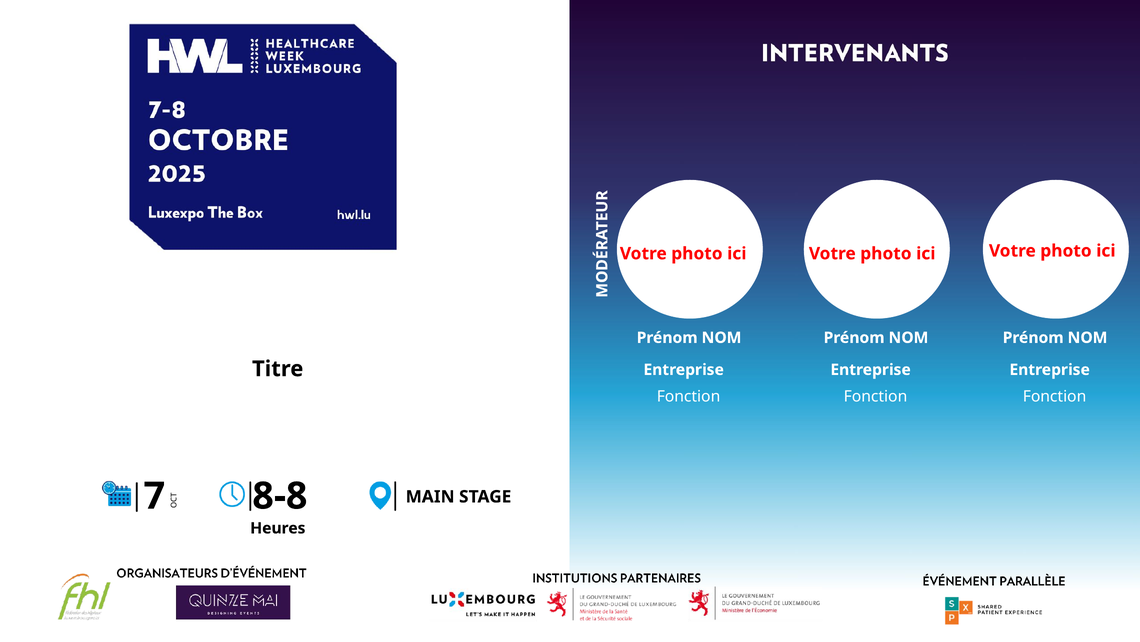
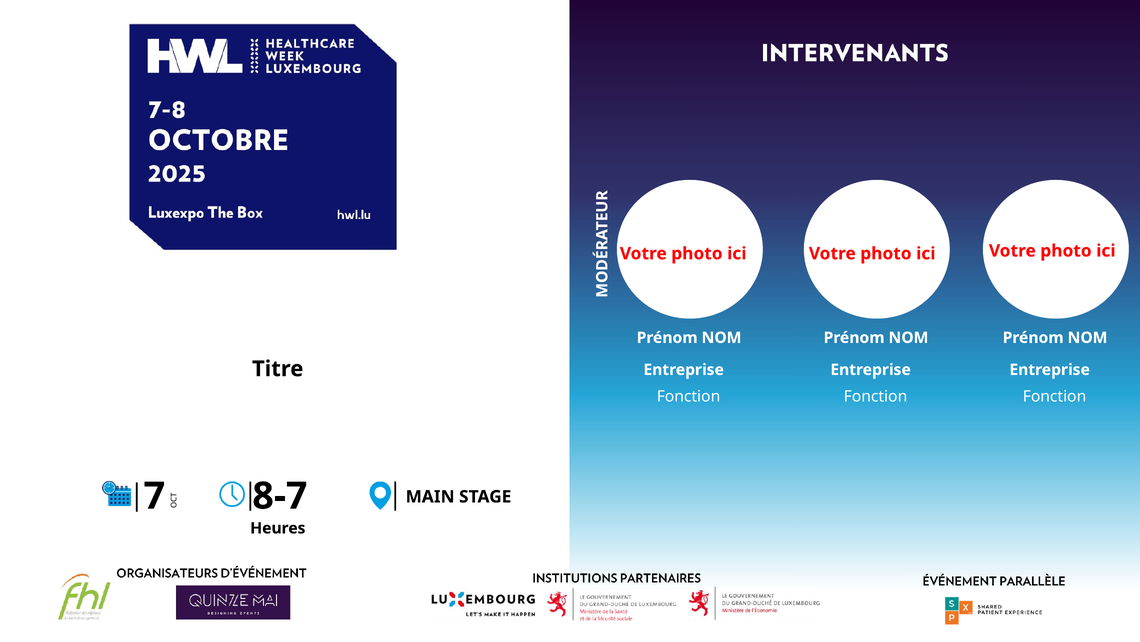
8-8: 8-8 -> 8-7
